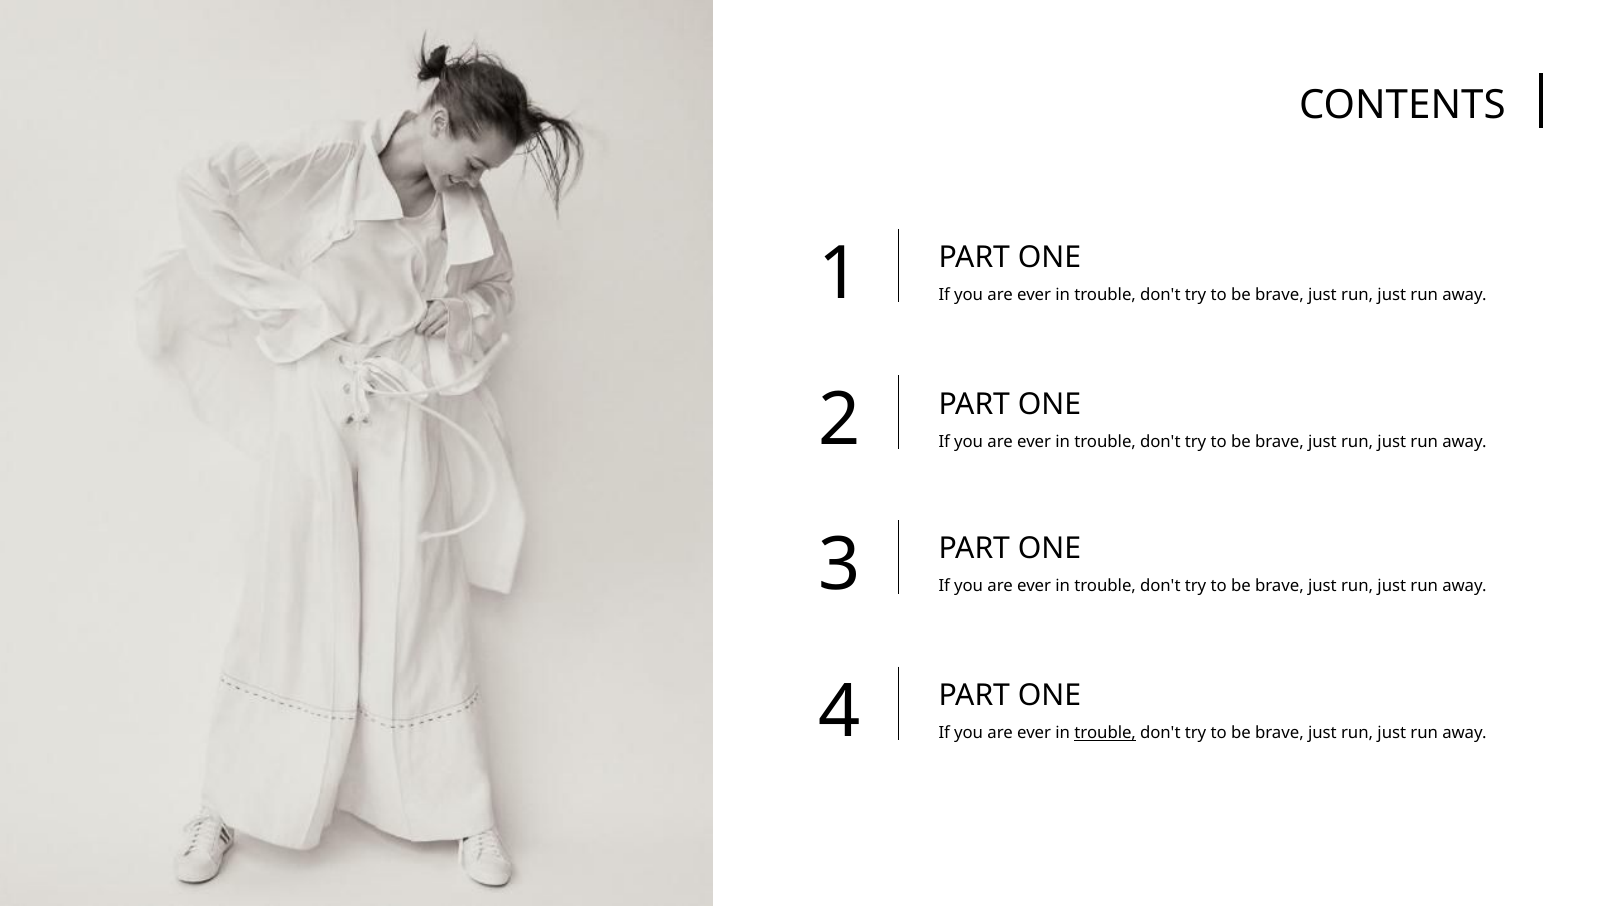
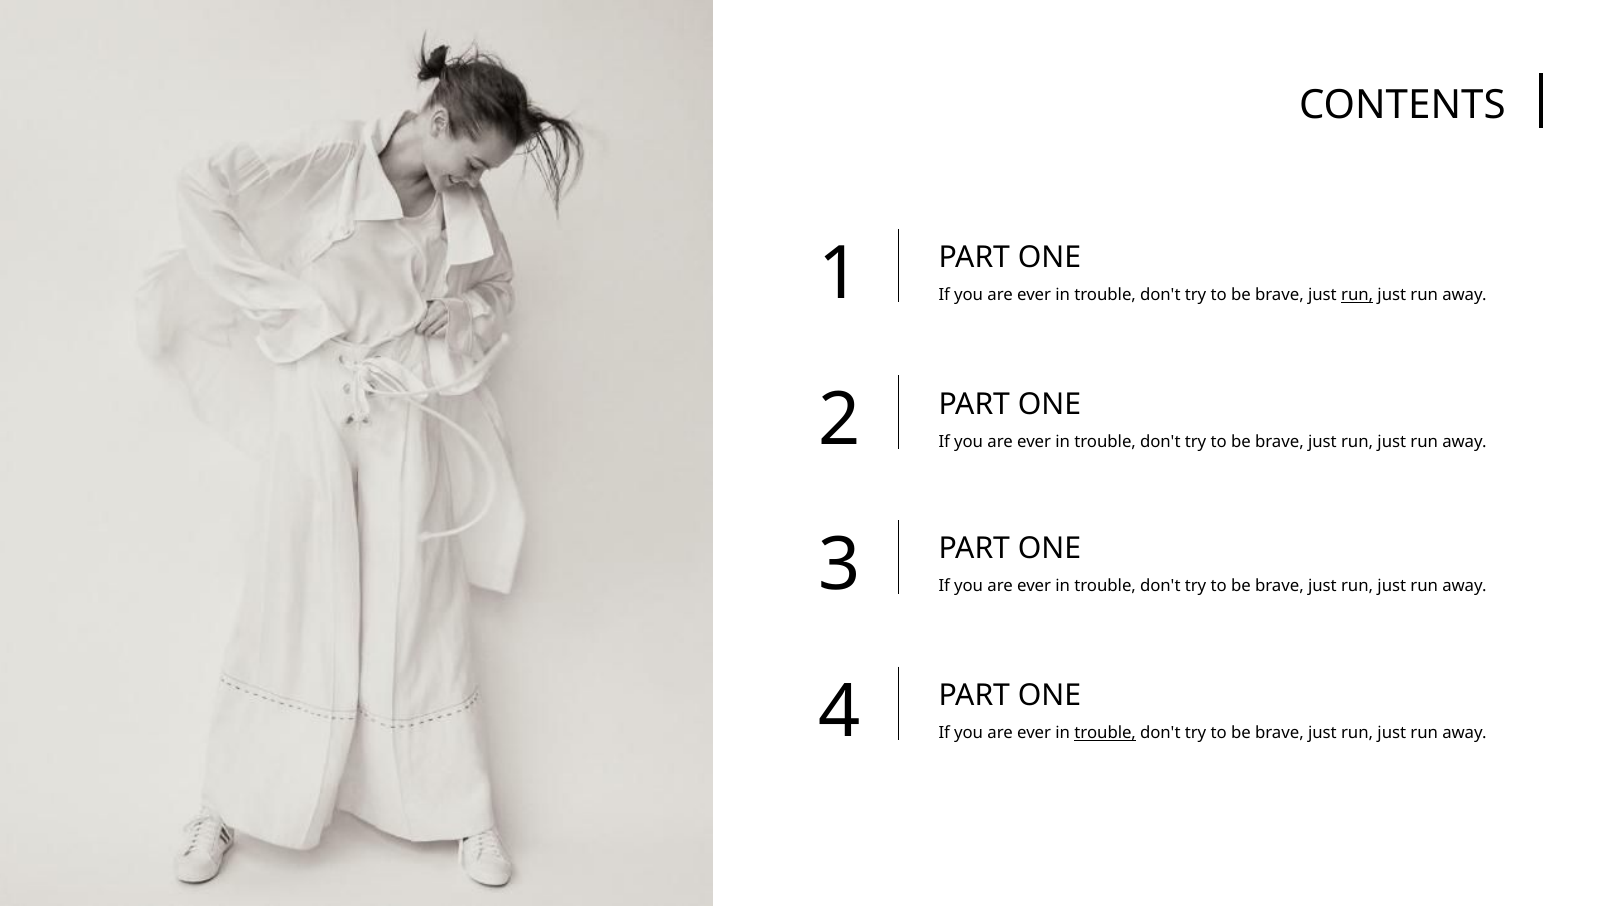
run at (1357, 295) underline: none -> present
